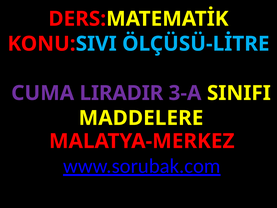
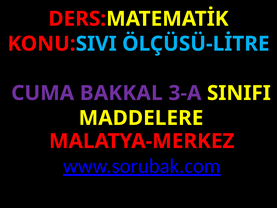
LIRADIR: LIRADIR -> BAKKAL
